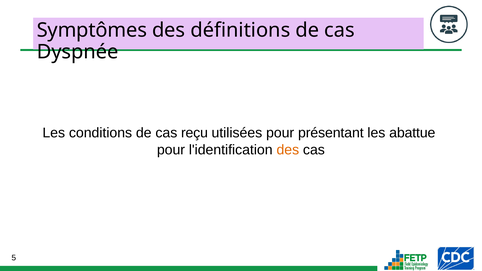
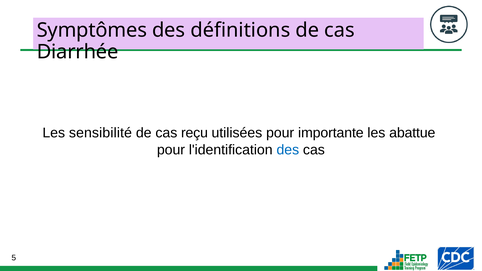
Dyspnée: Dyspnée -> Diarrhée
conditions: conditions -> sensibilité
présentant: présentant -> importante
des at (288, 150) colour: orange -> blue
